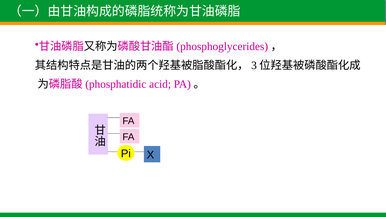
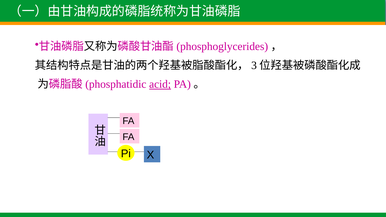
acid underline: none -> present
